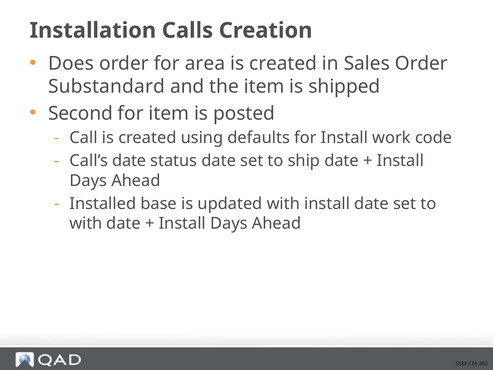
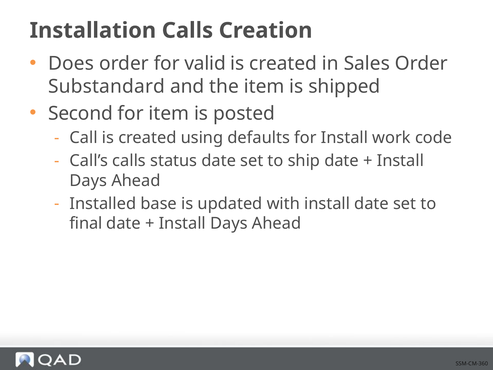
area: area -> valid
Call’s date: date -> calls
with at (86, 223): with -> final
